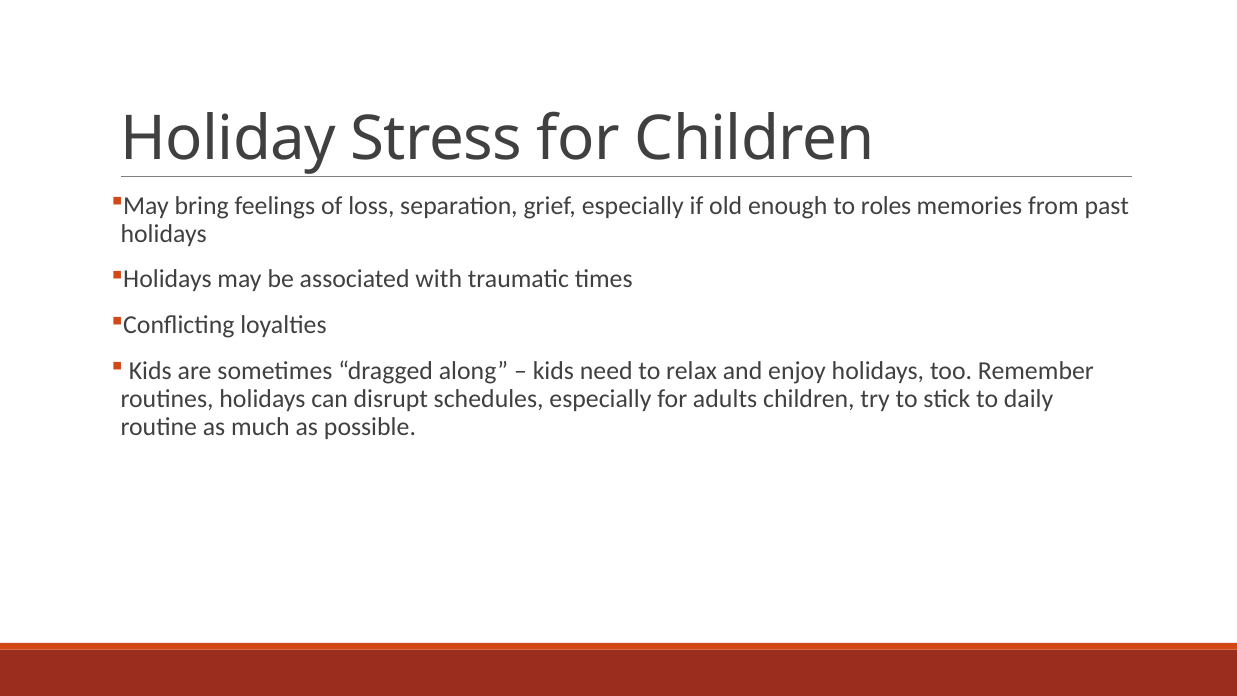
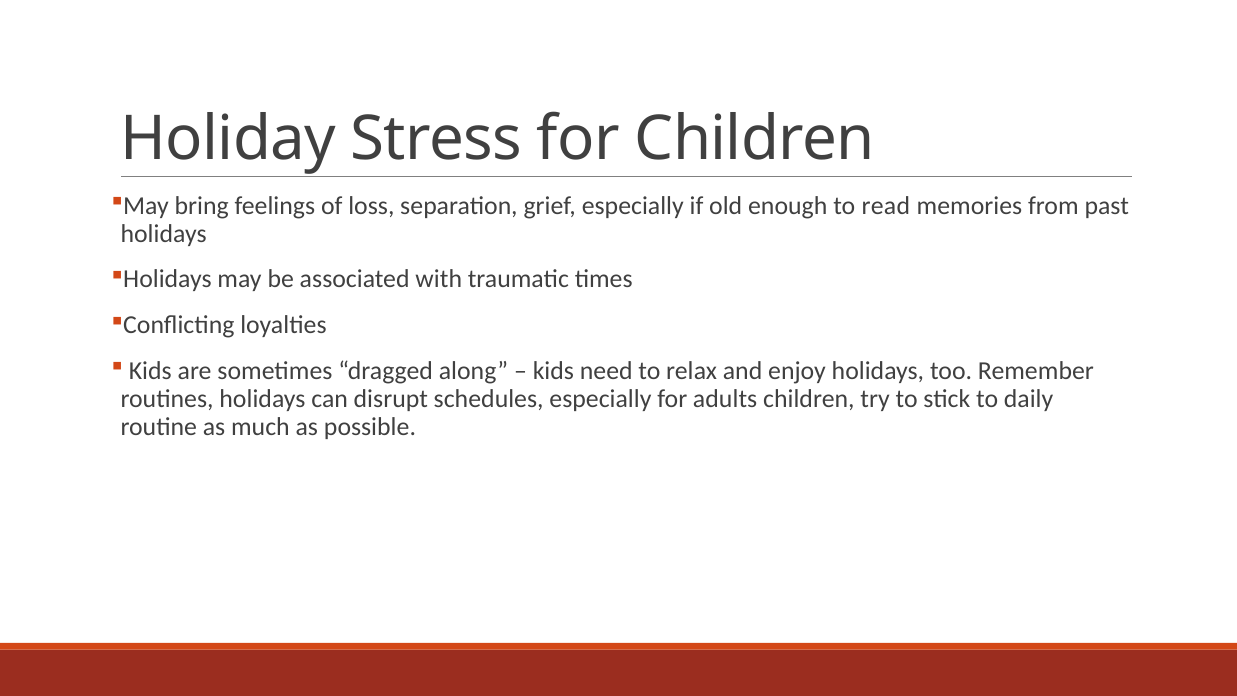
roles: roles -> read
